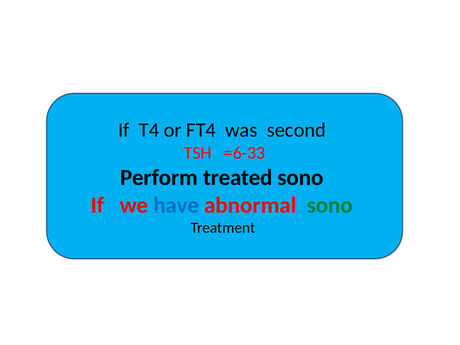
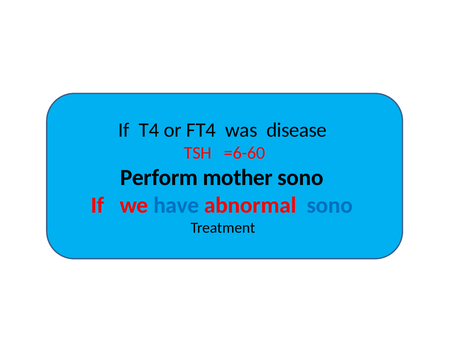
second: second -> disease
=6-33: =6-33 -> =6-60
treated: treated -> mother
sono at (330, 205) colour: green -> blue
